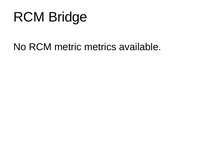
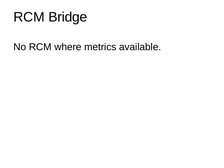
metric: metric -> where
